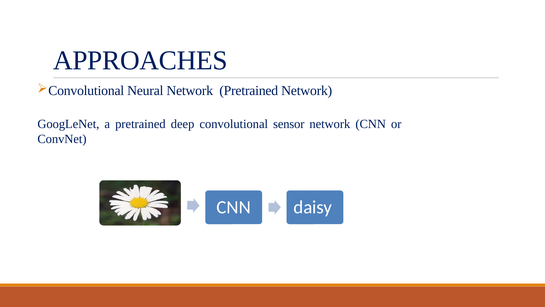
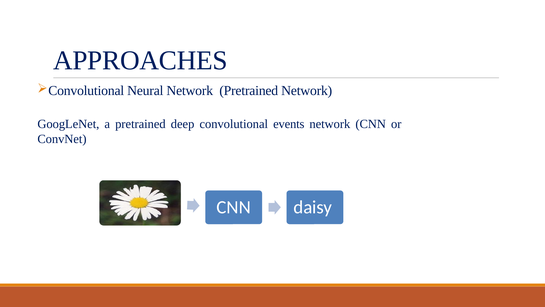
sensor: sensor -> events
